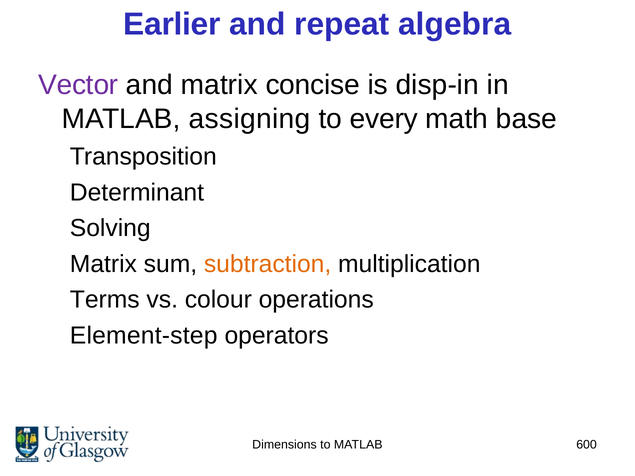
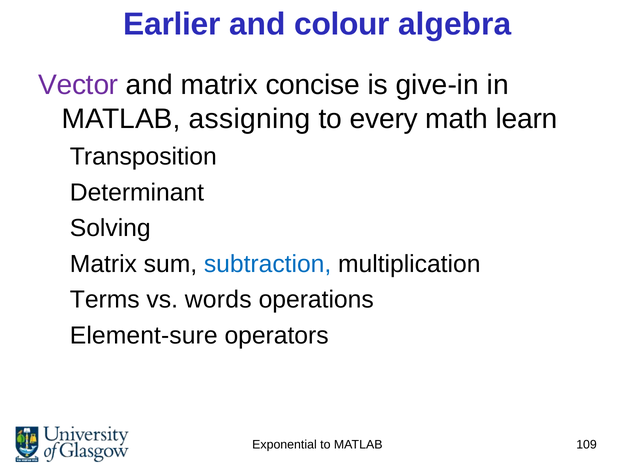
repeat: repeat -> colour
disp-in: disp-in -> give-in
base: base -> learn
subtraction colour: orange -> blue
colour: colour -> words
Element-step: Element-step -> Element-sure
Dimensions: Dimensions -> Exponential
600: 600 -> 109
